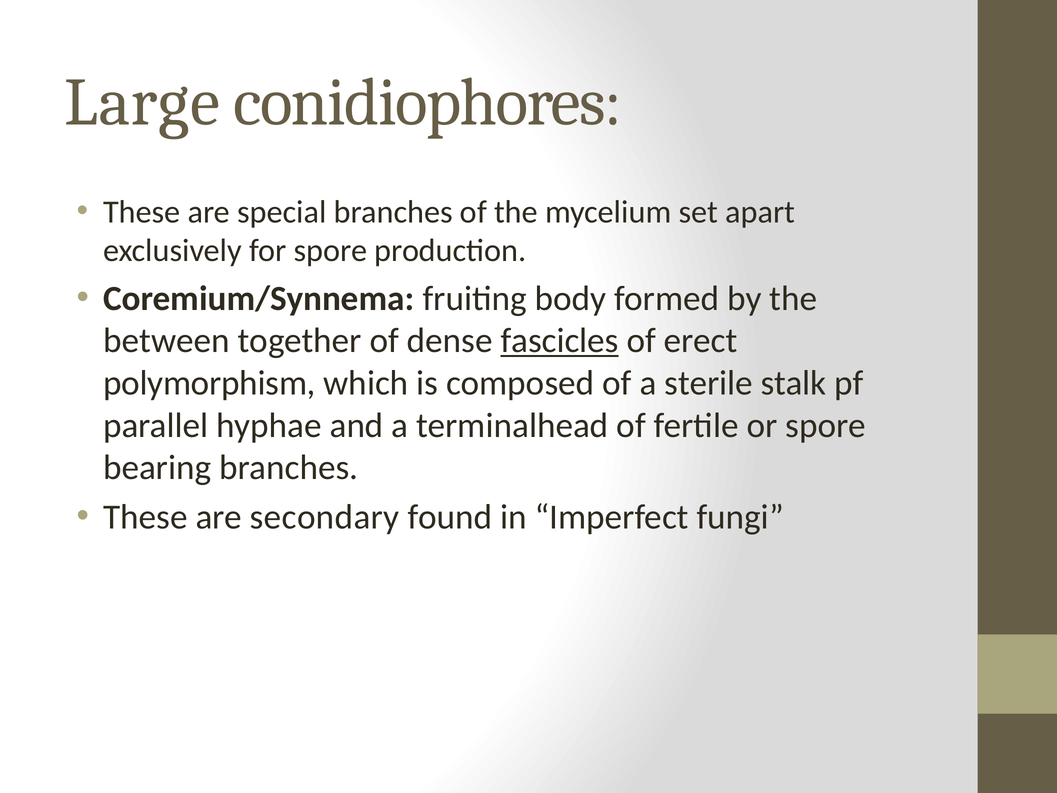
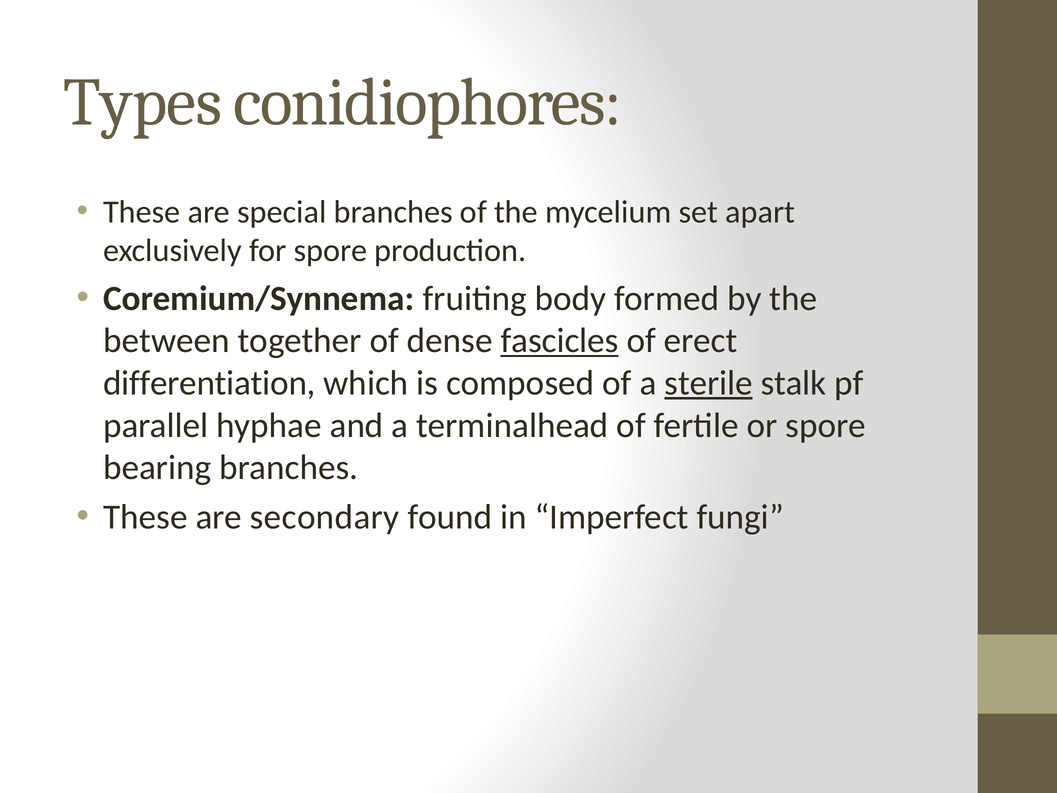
Large: Large -> Types
polymorphism: polymorphism -> differentiation
sterile underline: none -> present
